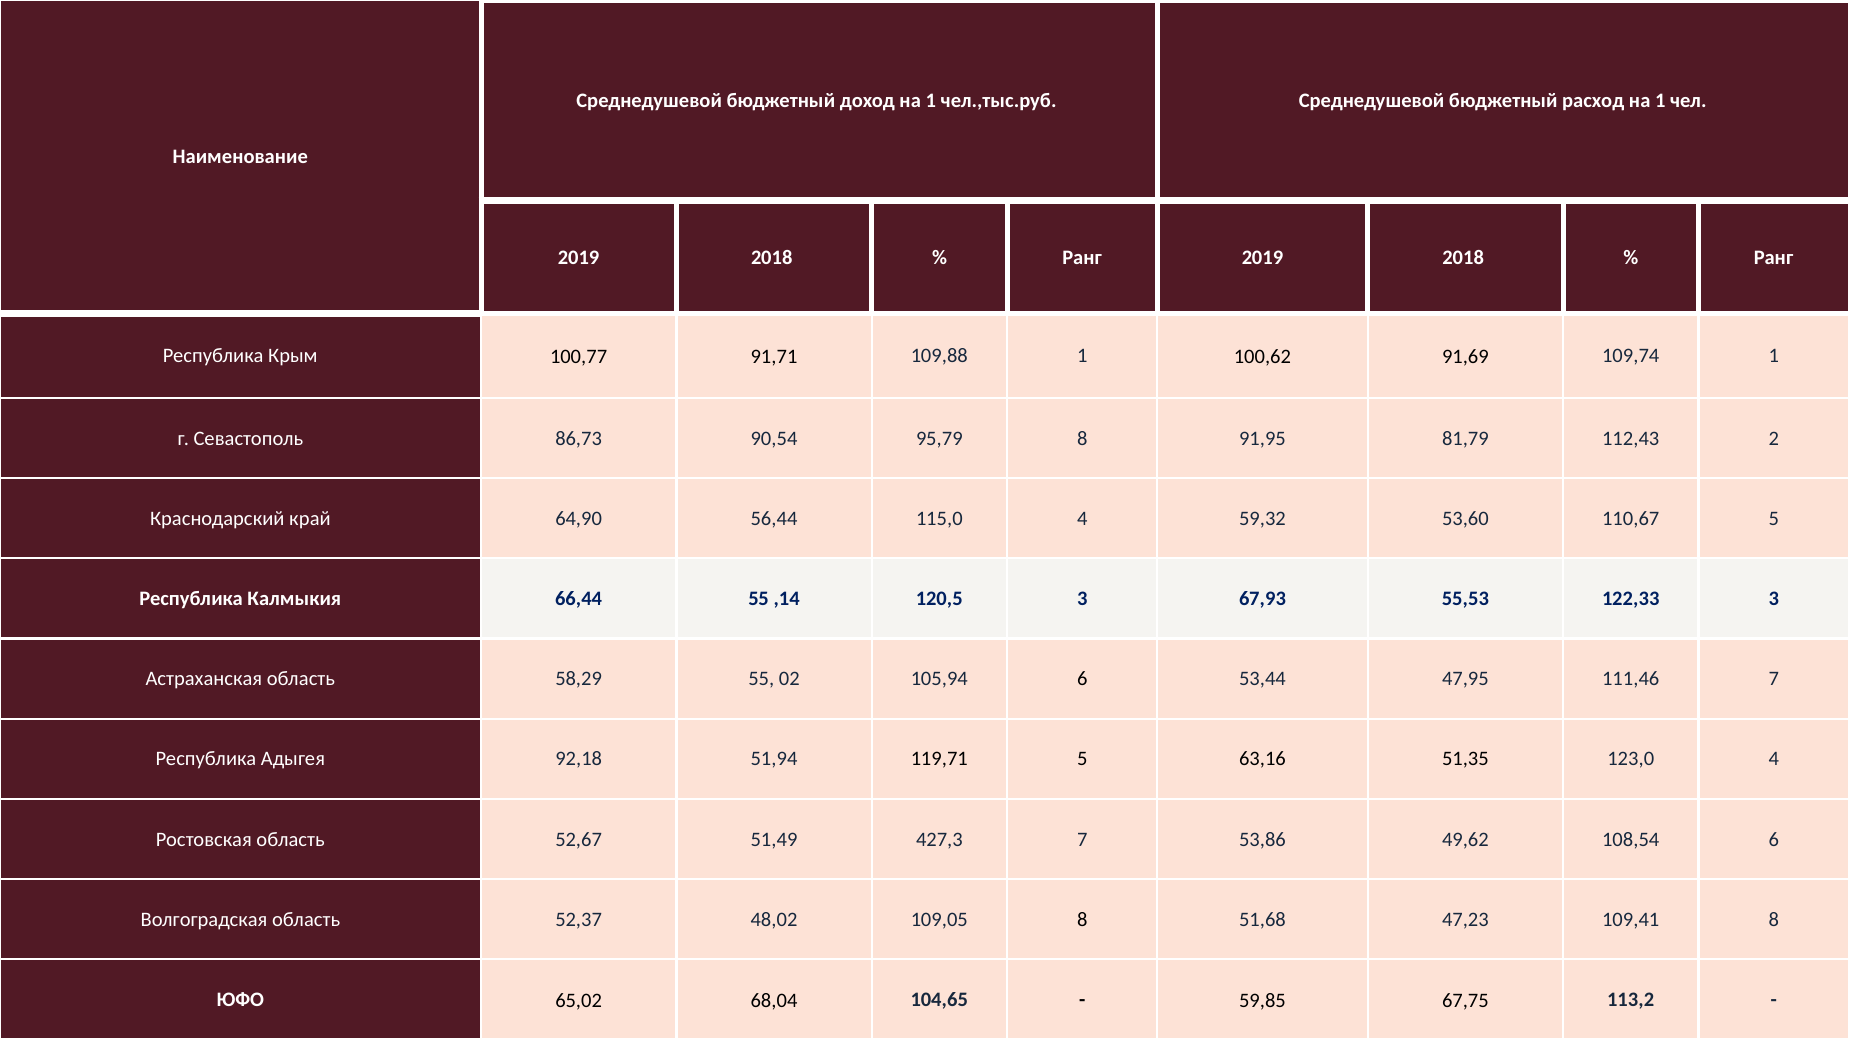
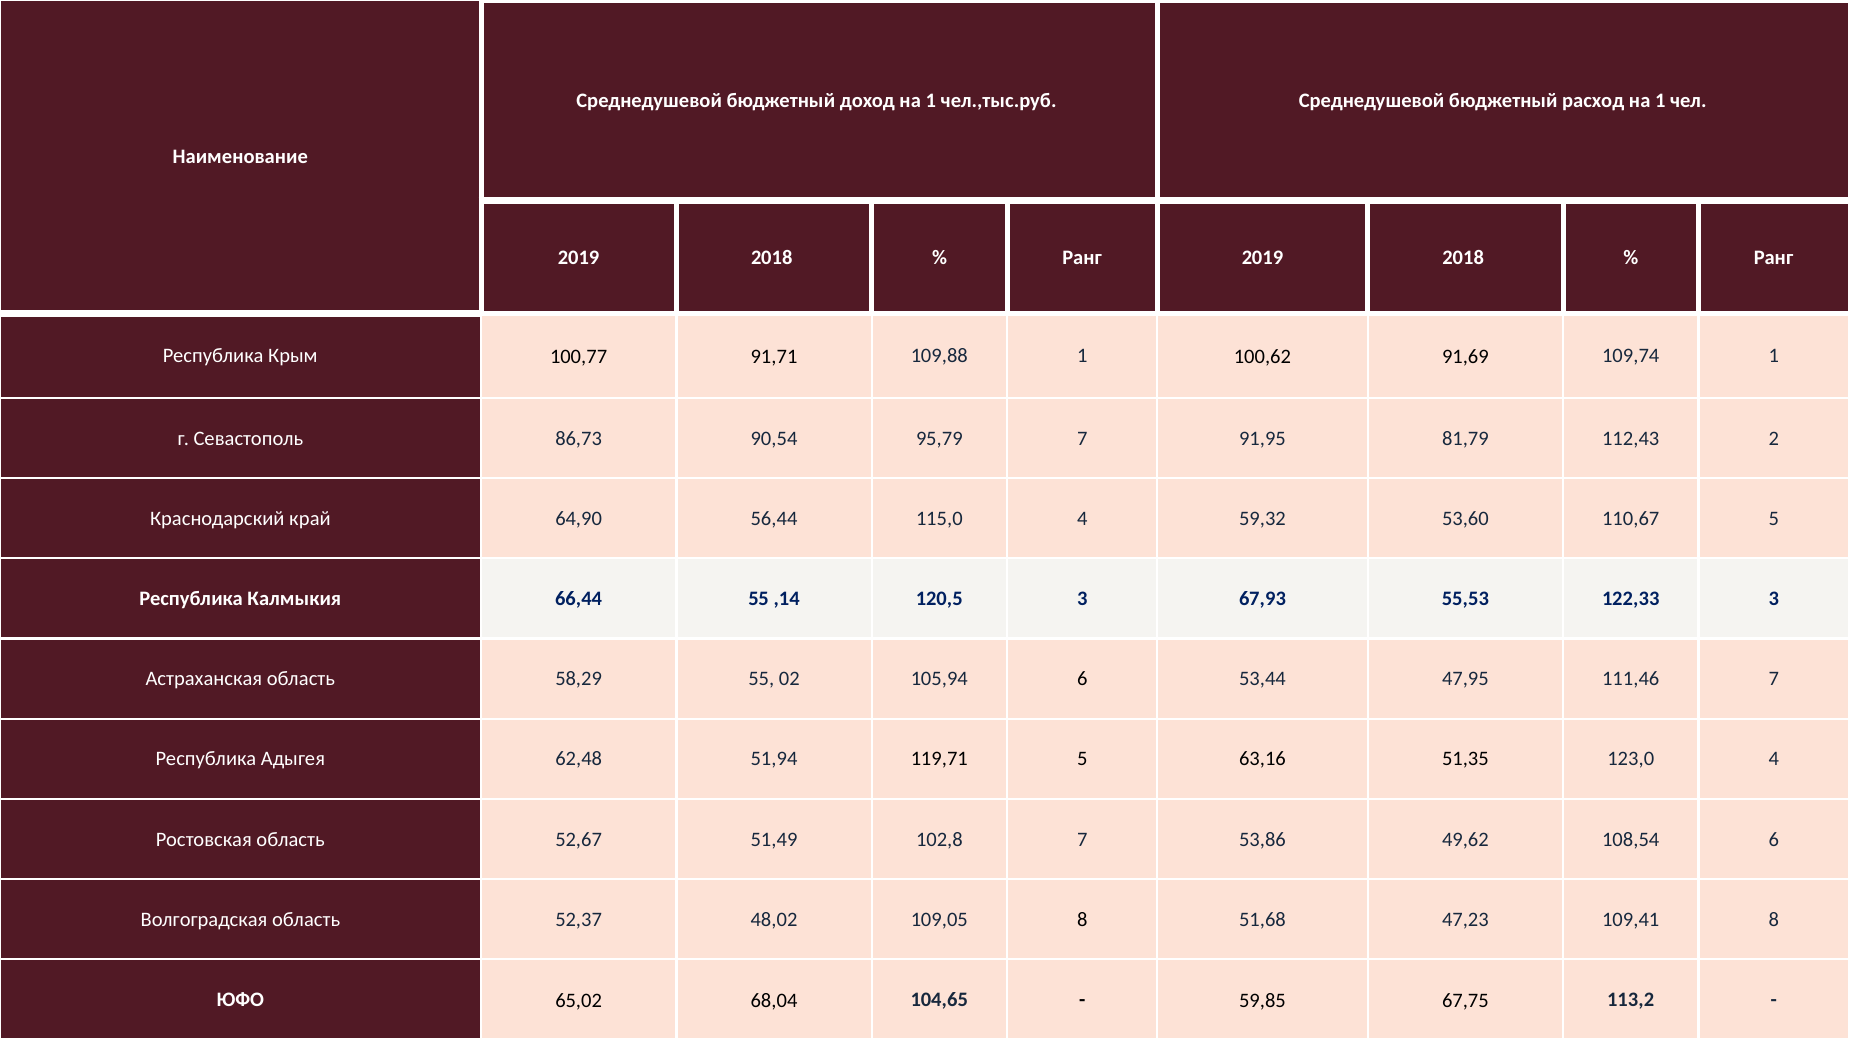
95,79 8: 8 -> 7
92,18: 92,18 -> 62,48
427,3: 427,3 -> 102,8
